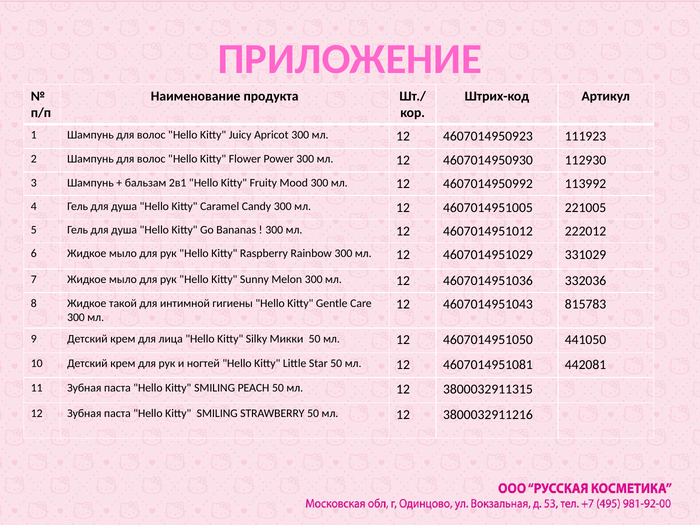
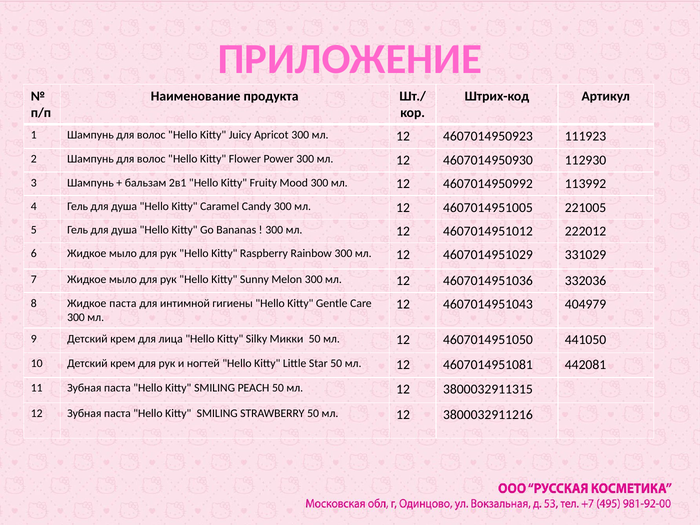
Жидкое такой: такой -> паста
815783: 815783 -> 404979
